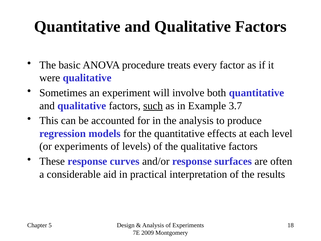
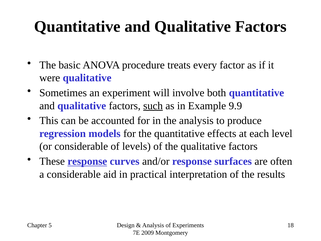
3.7: 3.7 -> 9.9
or experiments: experiments -> considerable
response at (87, 161) underline: none -> present
